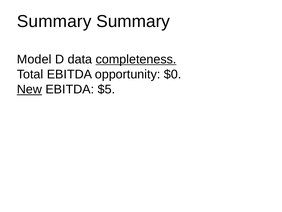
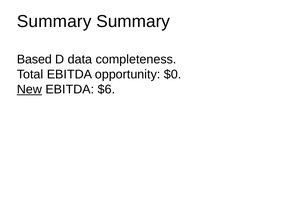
Model: Model -> Based
completeness underline: present -> none
$5: $5 -> $6
